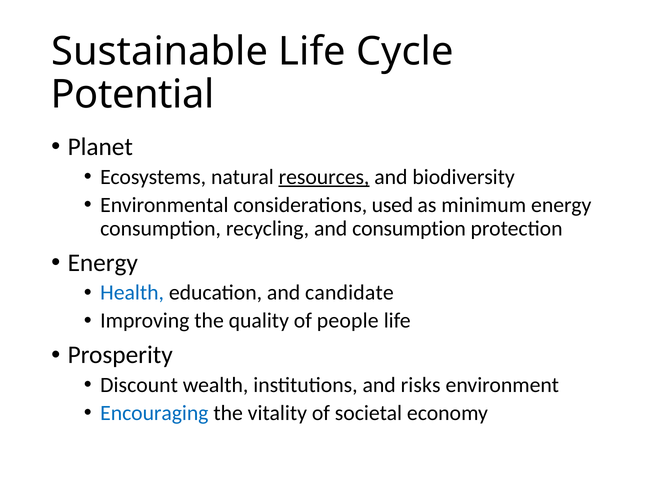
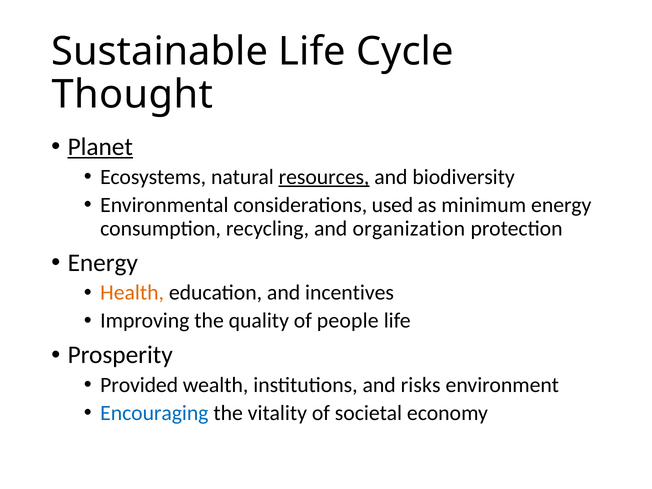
Potential: Potential -> Thought
Planet underline: none -> present
and consumption: consumption -> organization
Health colour: blue -> orange
candidate: candidate -> incentives
Discount: Discount -> Provided
